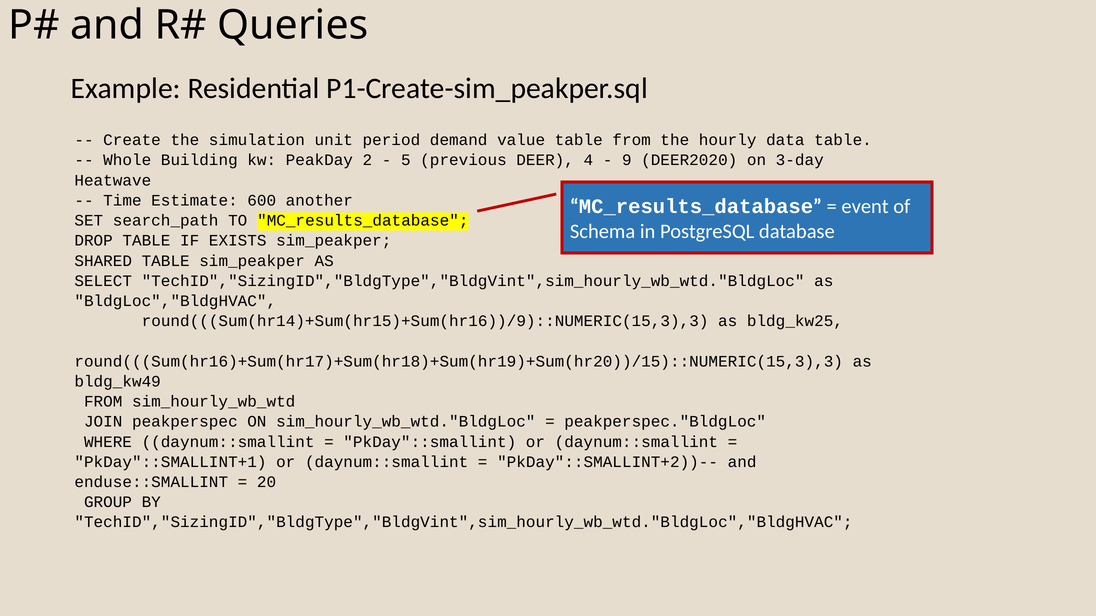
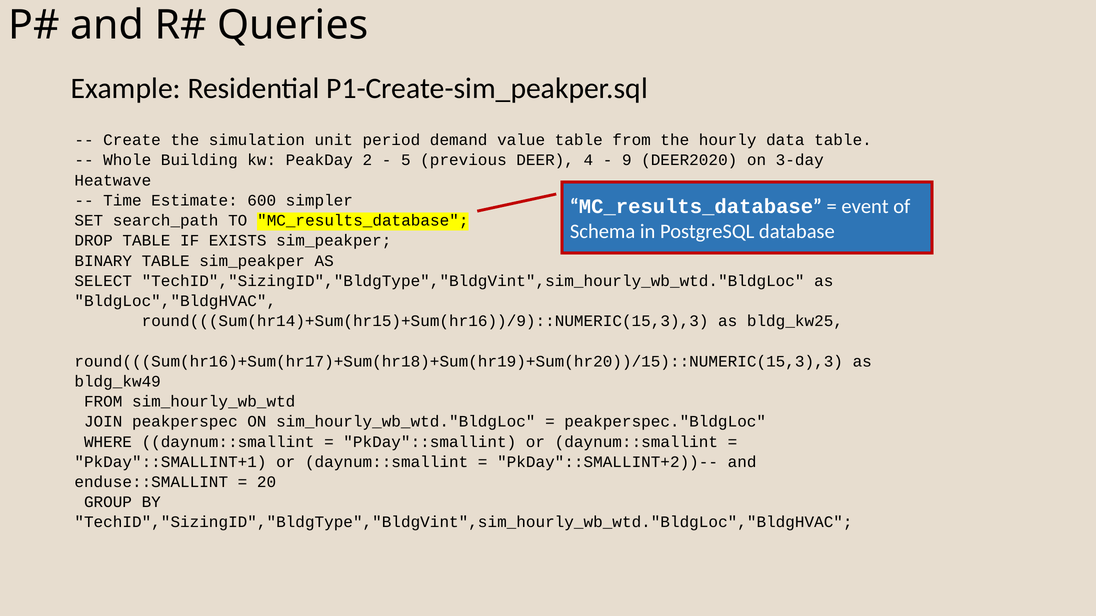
another: another -> simpler
SHARED: SHARED -> BINARY
